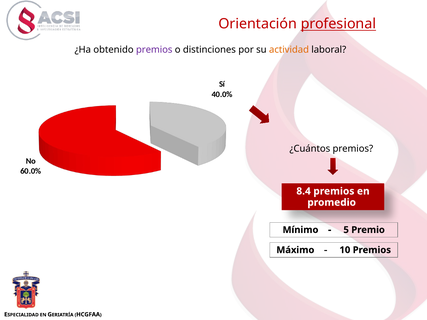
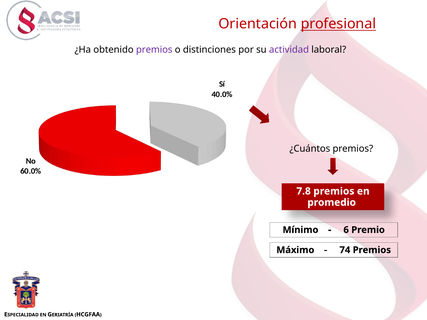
actividad colour: orange -> purple
8.4: 8.4 -> 7.8
5: 5 -> 6
10: 10 -> 74
